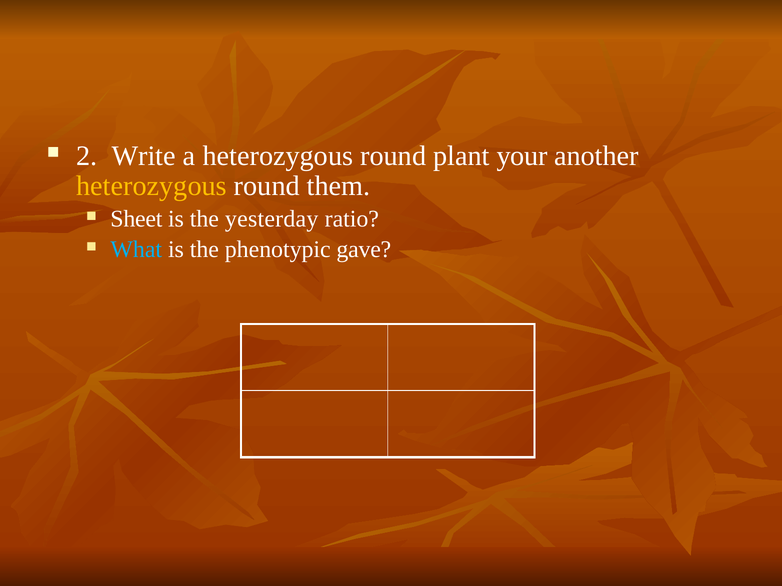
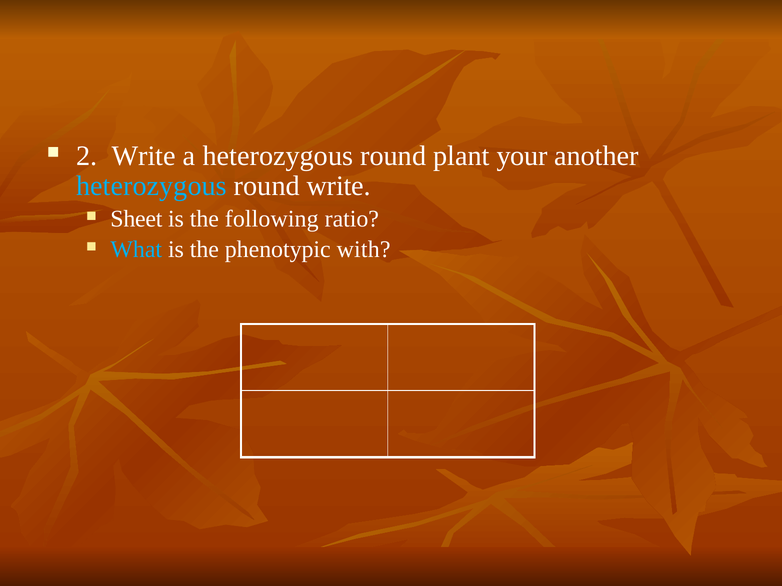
heterozygous at (152, 186) colour: yellow -> light blue
round them: them -> write
yesterday: yesterday -> following
gave: gave -> with
